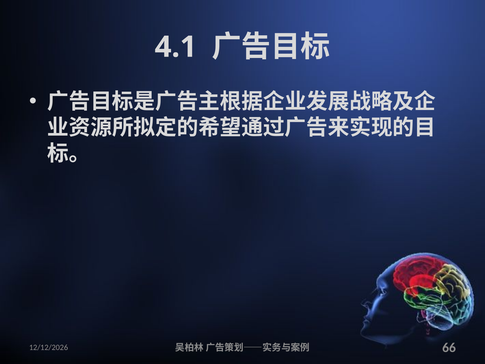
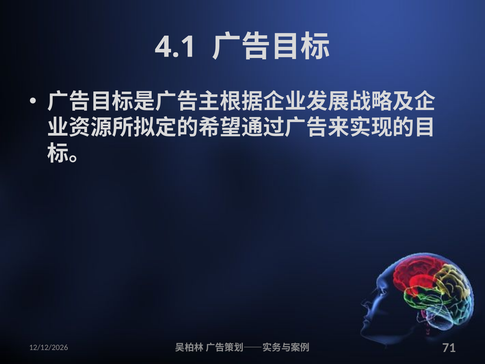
66: 66 -> 71
